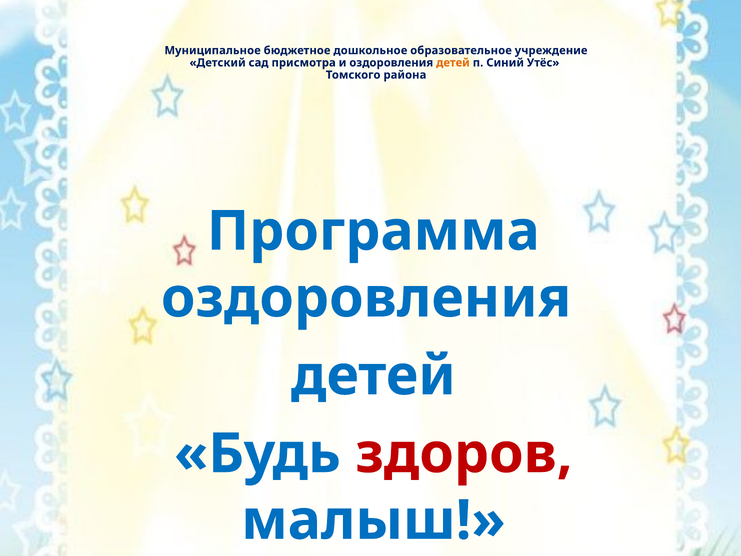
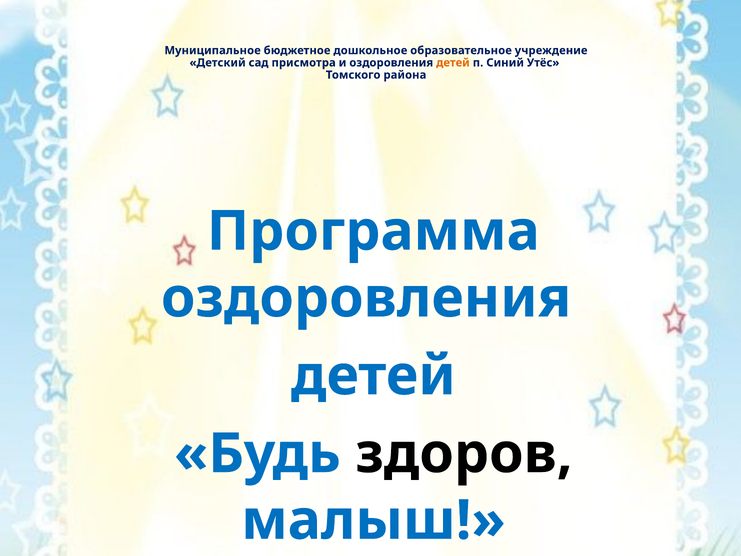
здоров colour: red -> black
